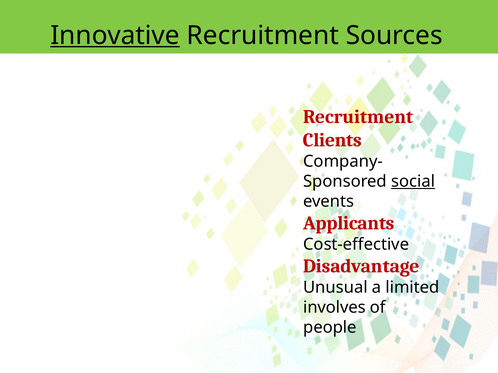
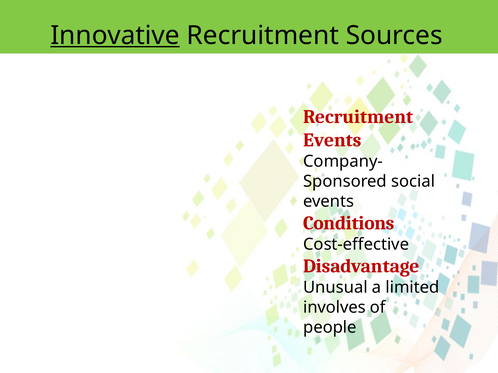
Clients at (332, 140): Clients -> Events
social underline: present -> none
Applicants: Applicants -> Conditions
